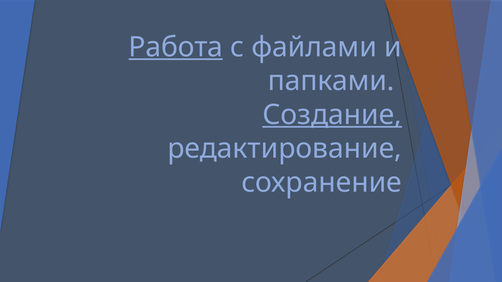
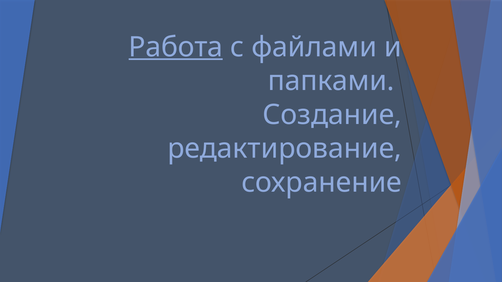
Создание underline: present -> none
